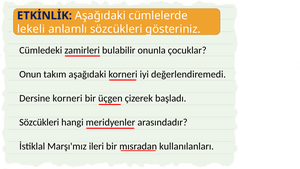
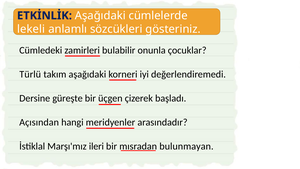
Onun: Onun -> Türlü
Dersine korneri: korneri -> güreşte
Sözcükleri at (39, 122): Sözcükleri -> Açısından
kullanılanları: kullanılanları -> bulunmayan
